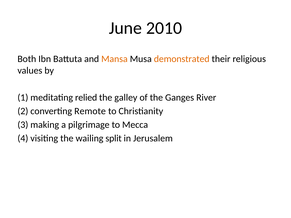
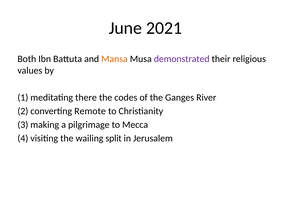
2010: 2010 -> 2021
demonstrated colour: orange -> purple
relied: relied -> there
galley: galley -> codes
